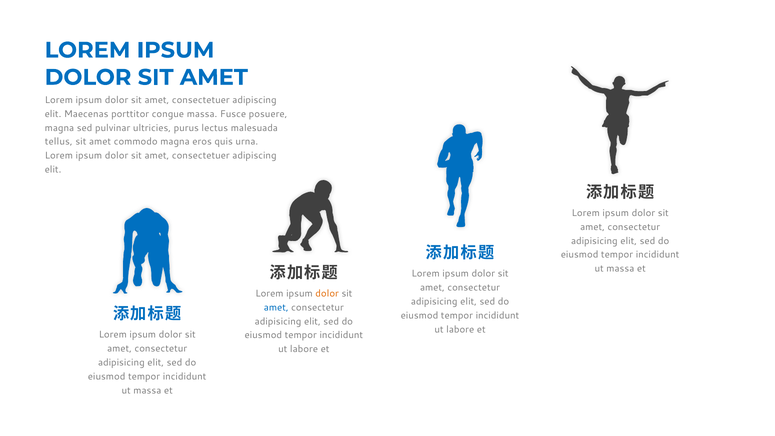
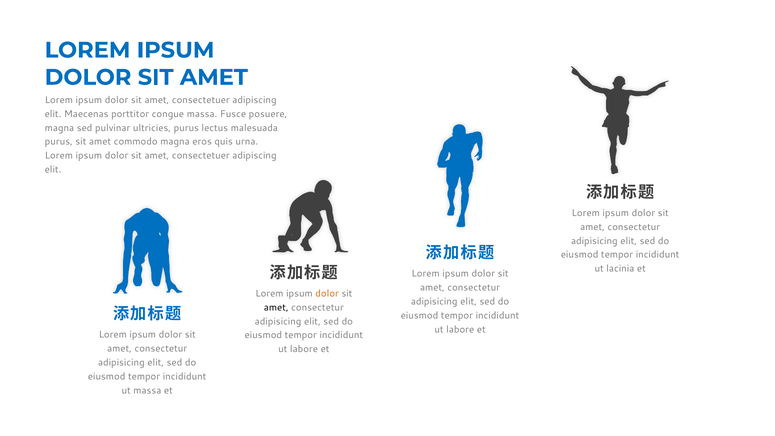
tellus at (59, 142): tellus -> purus
massa at (620, 269): massa -> lacinia
amet at (276, 307) colour: blue -> black
